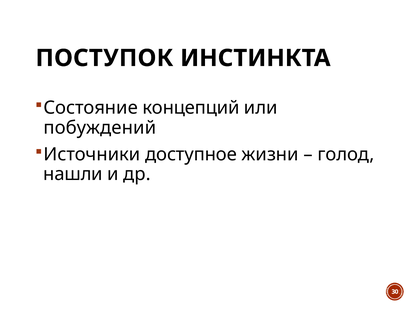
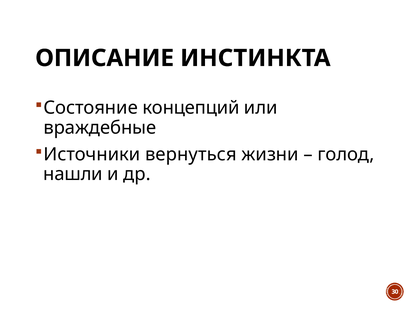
ПОСТУПОК: ПОСТУПОК -> ОПИСАНИЕ
побуждений: побуждений -> враждебные
доступное: доступное -> вернуться
